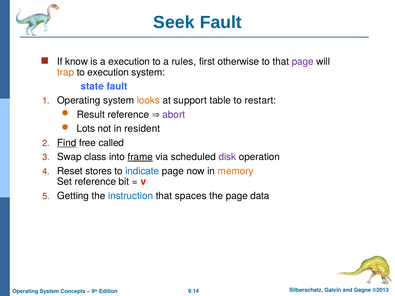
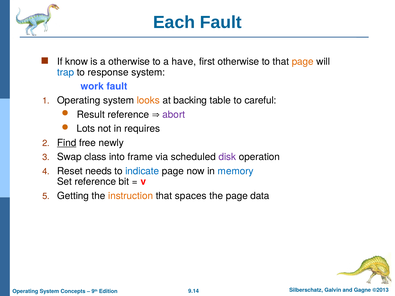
Seek: Seek -> Each
a execution: execution -> otherwise
rules: rules -> have
page at (303, 62) colour: purple -> orange
trap colour: orange -> blue
to execution: execution -> response
state: state -> work
support: support -> backing
restart: restart -> careful
resident: resident -> requires
called: called -> newly
frame underline: present -> none
stores: stores -> needs
memory colour: orange -> blue
instruction colour: blue -> orange
